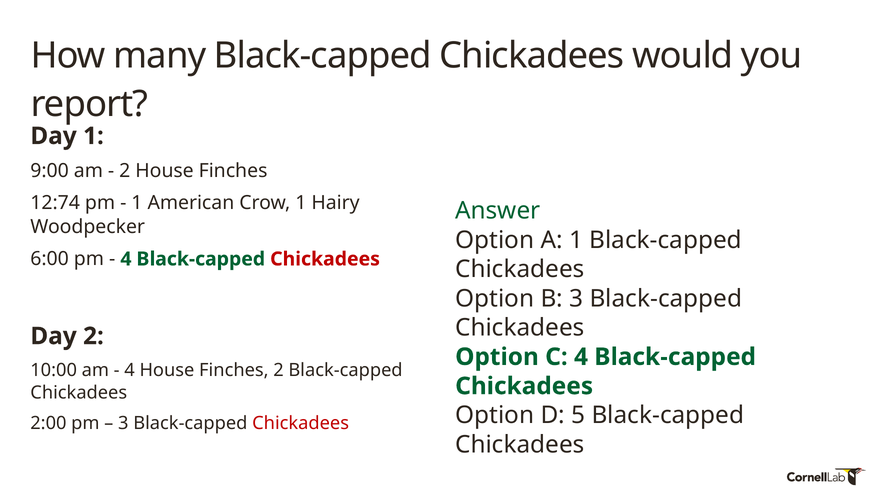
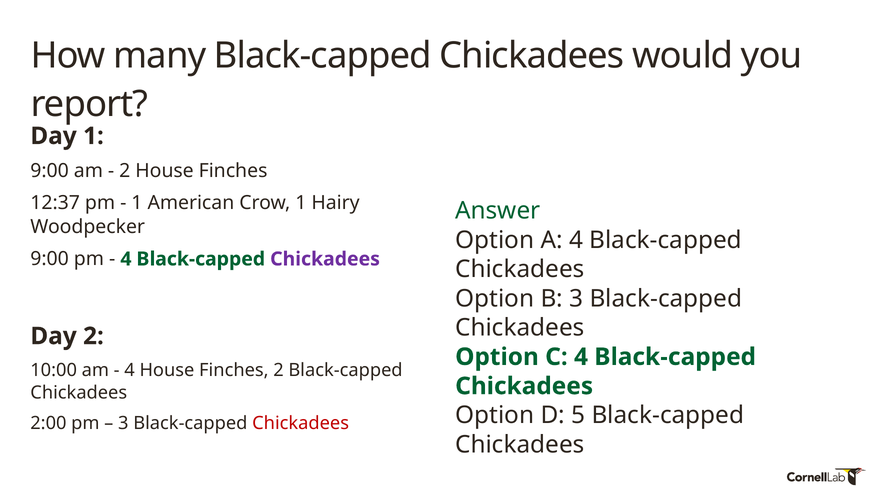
12:74: 12:74 -> 12:37
A 1: 1 -> 4
6:00 at (50, 259): 6:00 -> 9:00
Chickadees at (325, 259) colour: red -> purple
